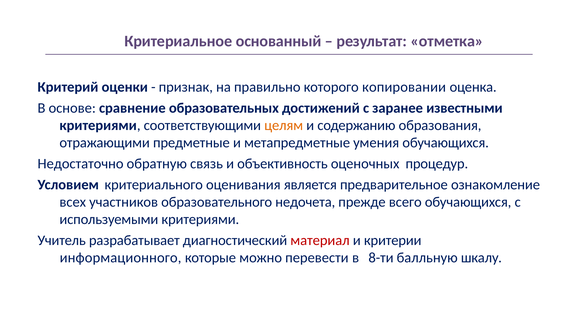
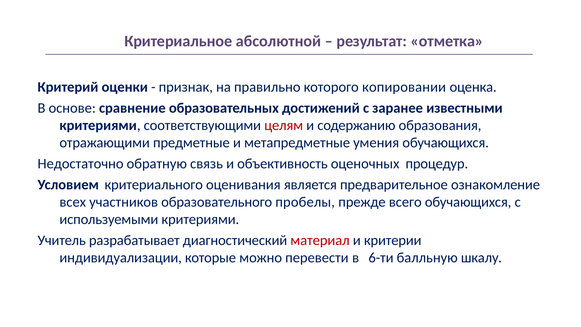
основанный: основанный -> абсолютной
целям colour: orange -> red
недочета: недочета -> пробелы
информационного: информационного -> индивидуализации
8-ти: 8-ти -> 6-ти
